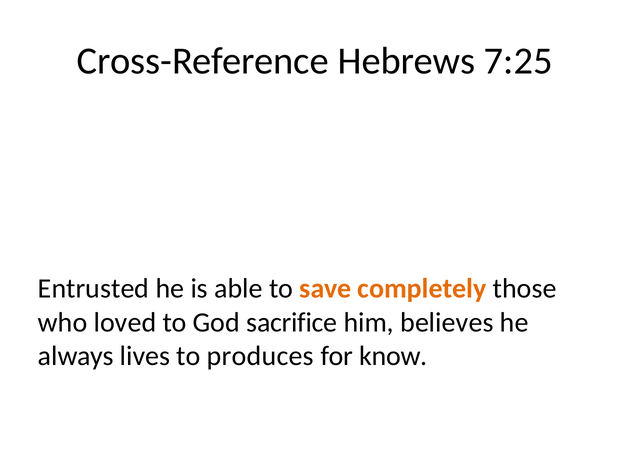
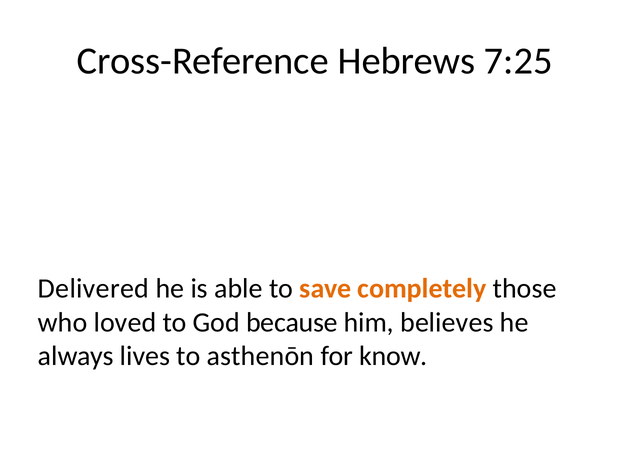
Entrusted: Entrusted -> Delivered
sacrifice: sacrifice -> because
produces: produces -> asthenōn
